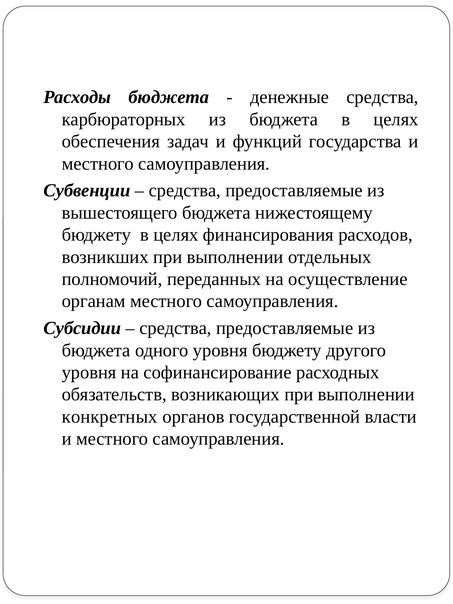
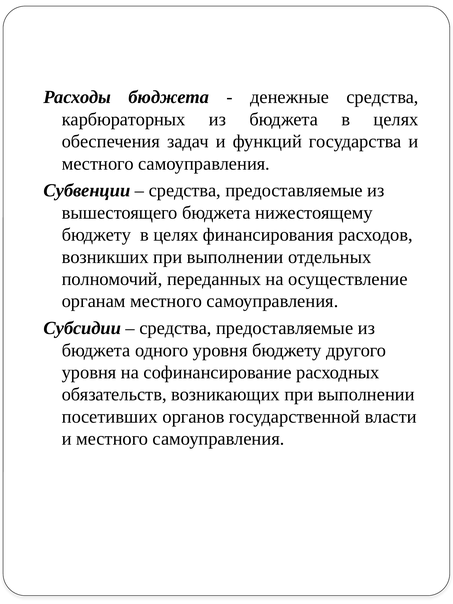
конкретных: конкретных -> посетивших
